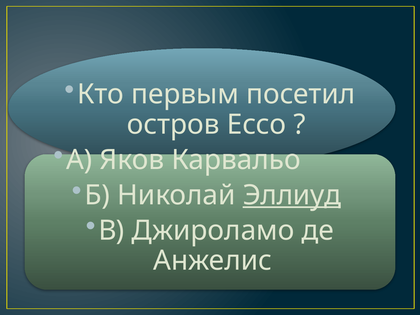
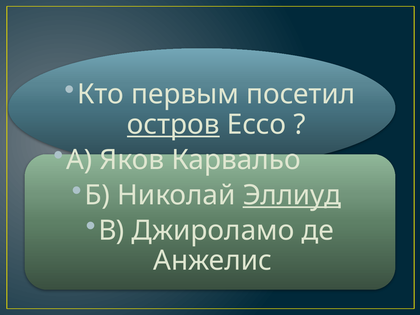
остров underline: none -> present
